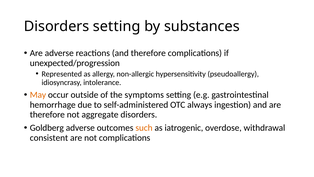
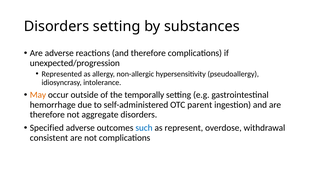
symptoms: symptoms -> temporally
always: always -> parent
Goldberg: Goldberg -> Specified
such colour: orange -> blue
iatrogenic: iatrogenic -> represent
